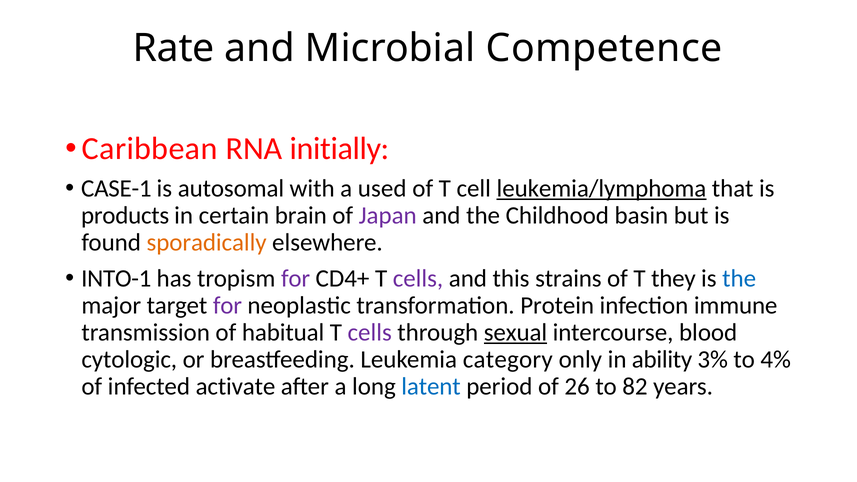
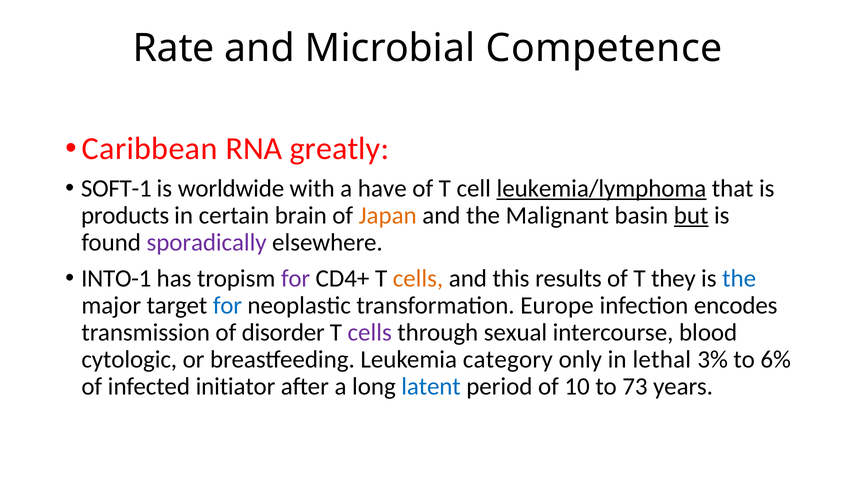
initially: initially -> greatly
CASE-1: CASE-1 -> SOFT-1
autosomal: autosomal -> worldwide
used: used -> have
Japan colour: purple -> orange
Childhood: Childhood -> Malignant
but underline: none -> present
sporadically colour: orange -> purple
cells at (418, 278) colour: purple -> orange
strains: strains -> results
for at (227, 305) colour: purple -> blue
Protein: Protein -> Europe
immune: immune -> encodes
habitual: habitual -> disorder
sexual underline: present -> none
ability: ability -> lethal
4%: 4% -> 6%
activate: activate -> initiator
26: 26 -> 10
82: 82 -> 73
